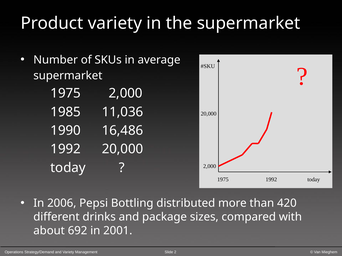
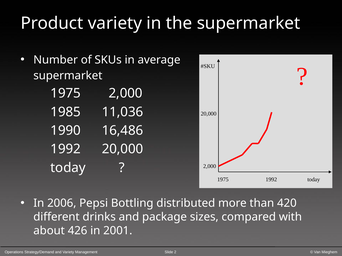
692: 692 -> 426
